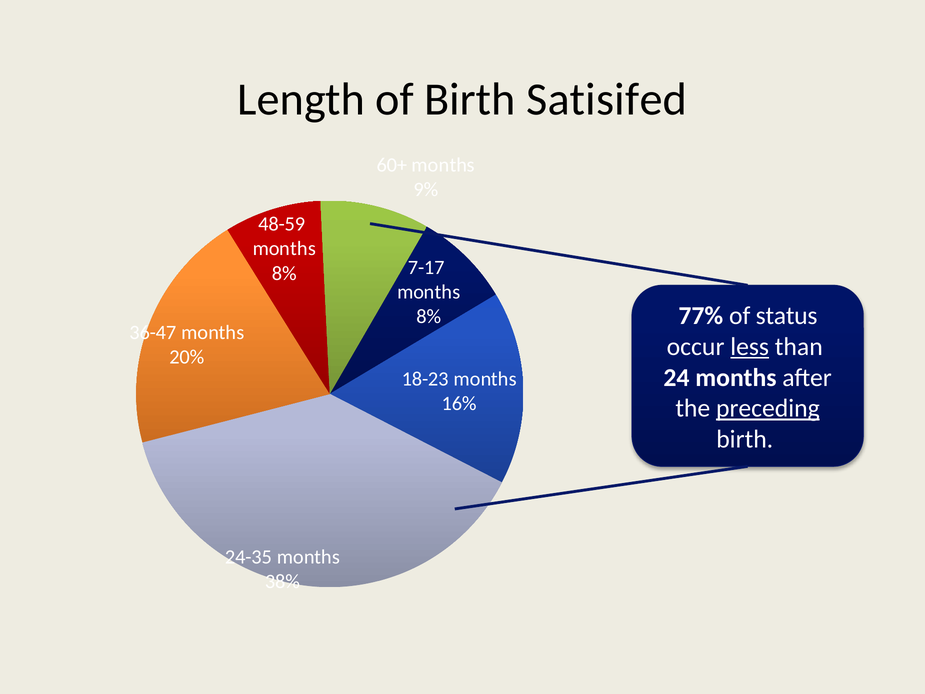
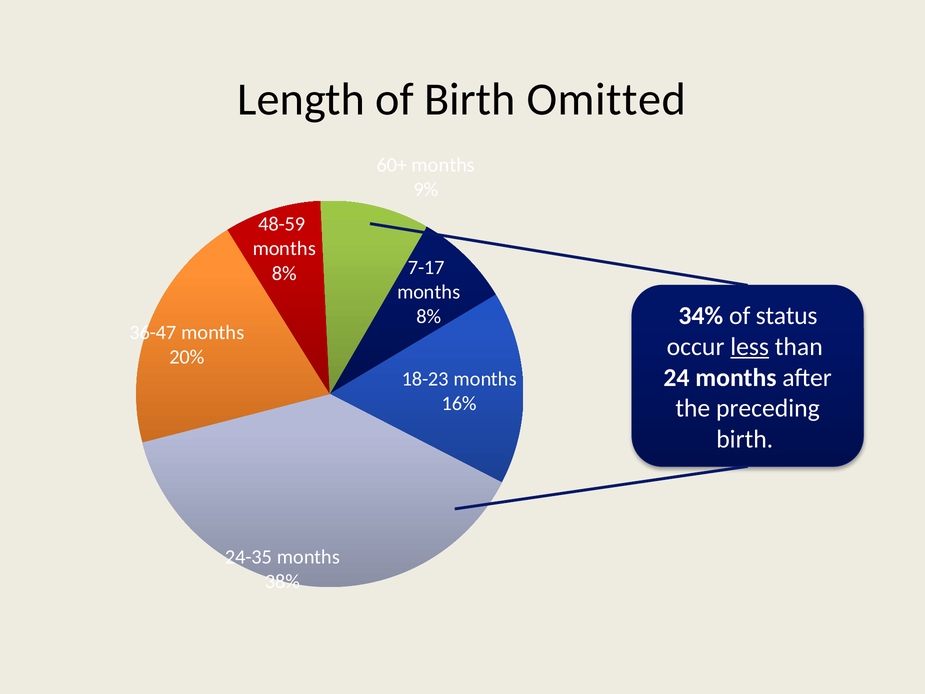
Satisifed: Satisifed -> Omitted
77%: 77% -> 34%
preceding underline: present -> none
